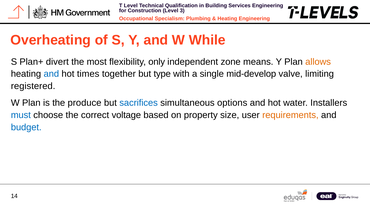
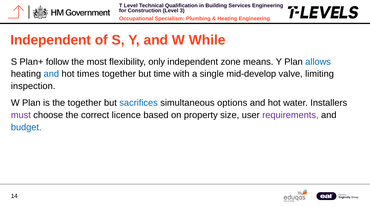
Overheating at (51, 40): Overheating -> Independent
divert: divert -> follow
allows colour: orange -> blue
type: type -> time
registered: registered -> inspection
the produce: produce -> together
must colour: blue -> purple
voltage: voltage -> licence
requirements colour: orange -> purple
